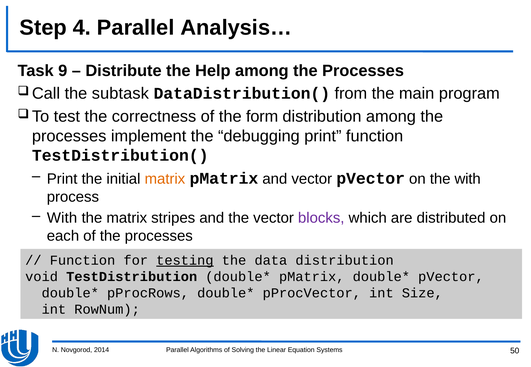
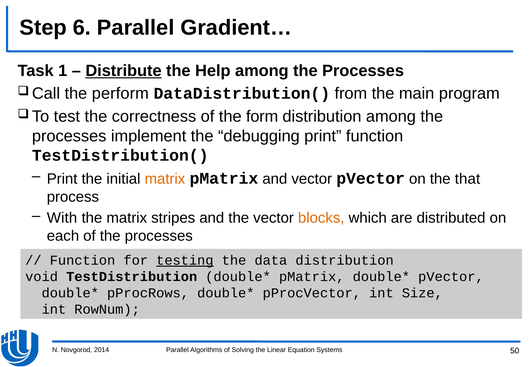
4: 4 -> 6
Analysis…: Analysis… -> Gradient…
9: 9 -> 1
Distribute underline: none -> present
subtask: subtask -> perform
the with: with -> that
blocks colour: purple -> orange
